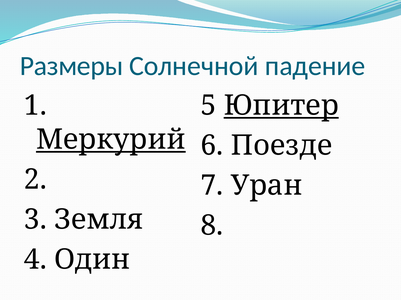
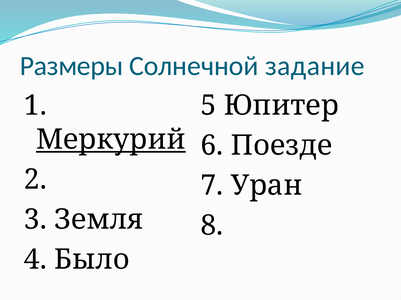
падение: падение -> задание
Юпитер underline: present -> none
Один: Один -> Было
